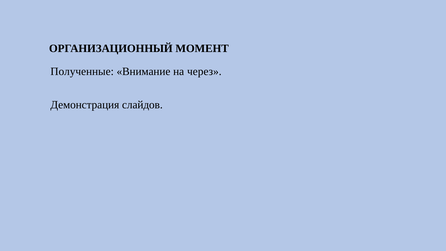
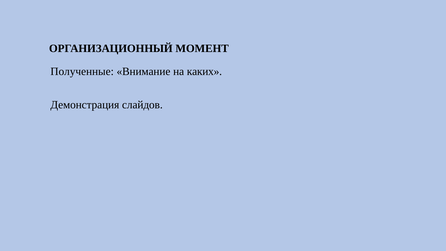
через: через -> каких
